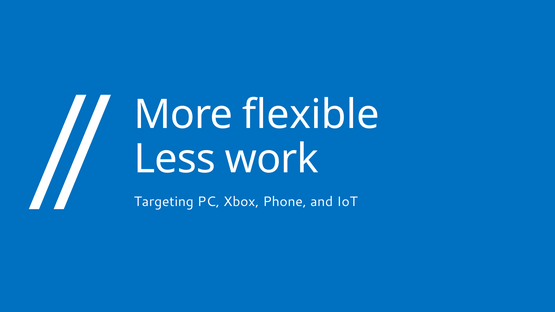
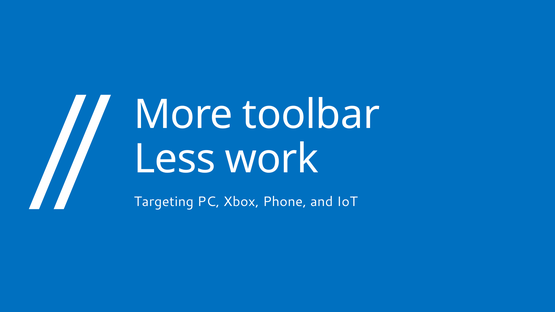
flexible: flexible -> toolbar
